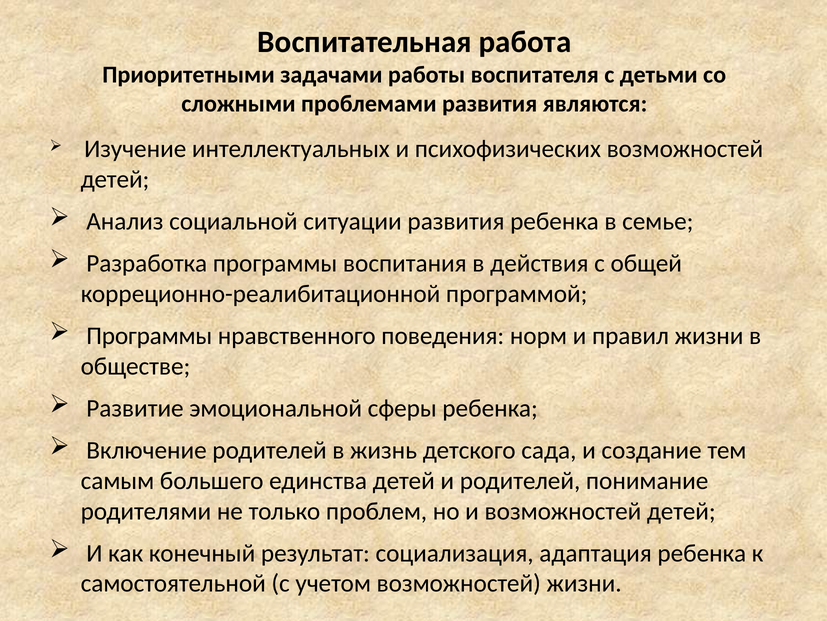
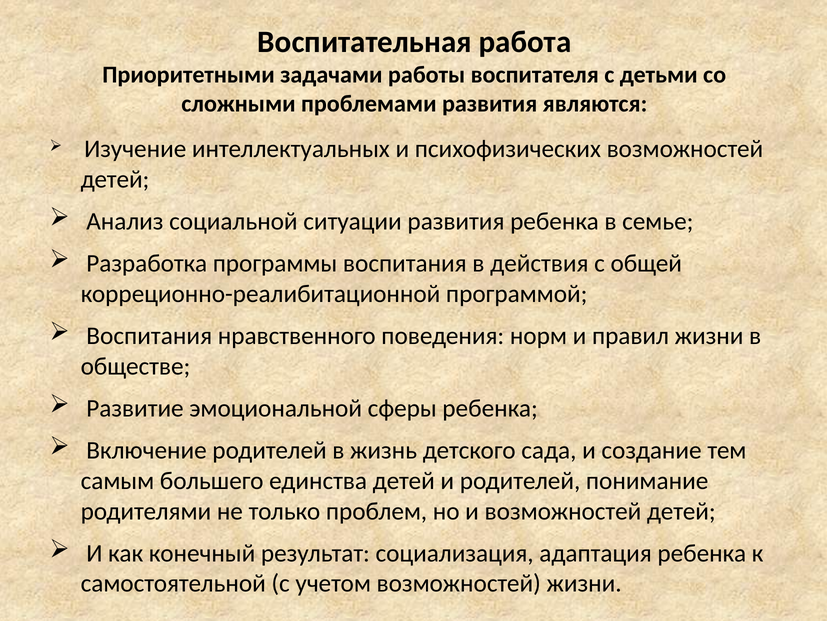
Программы at (149, 336): Программы -> Воспитания
